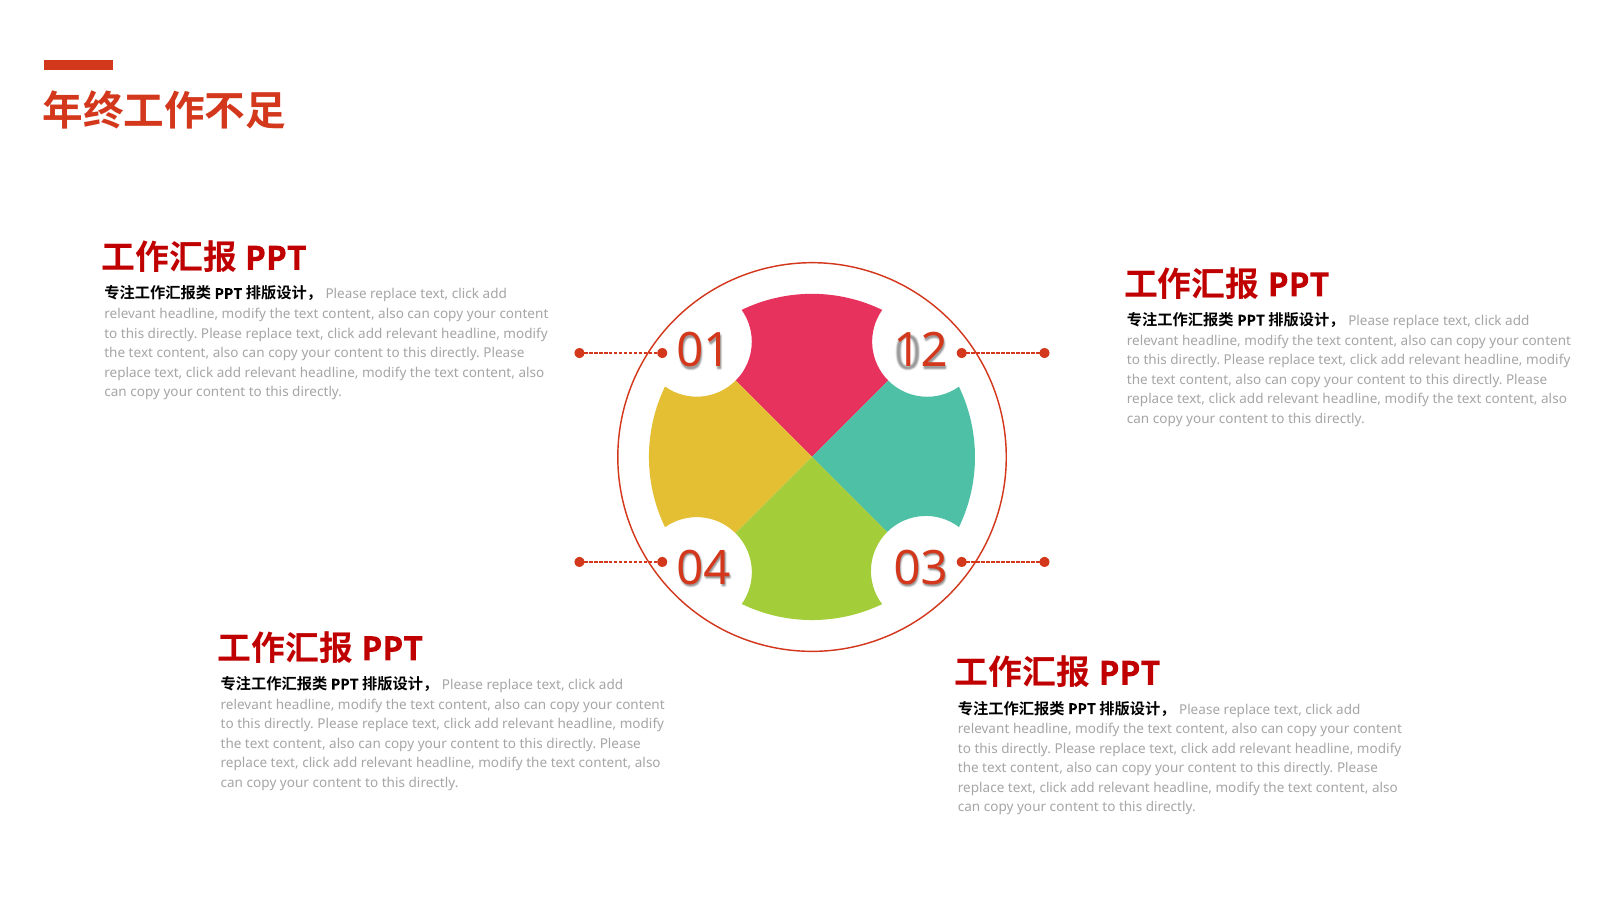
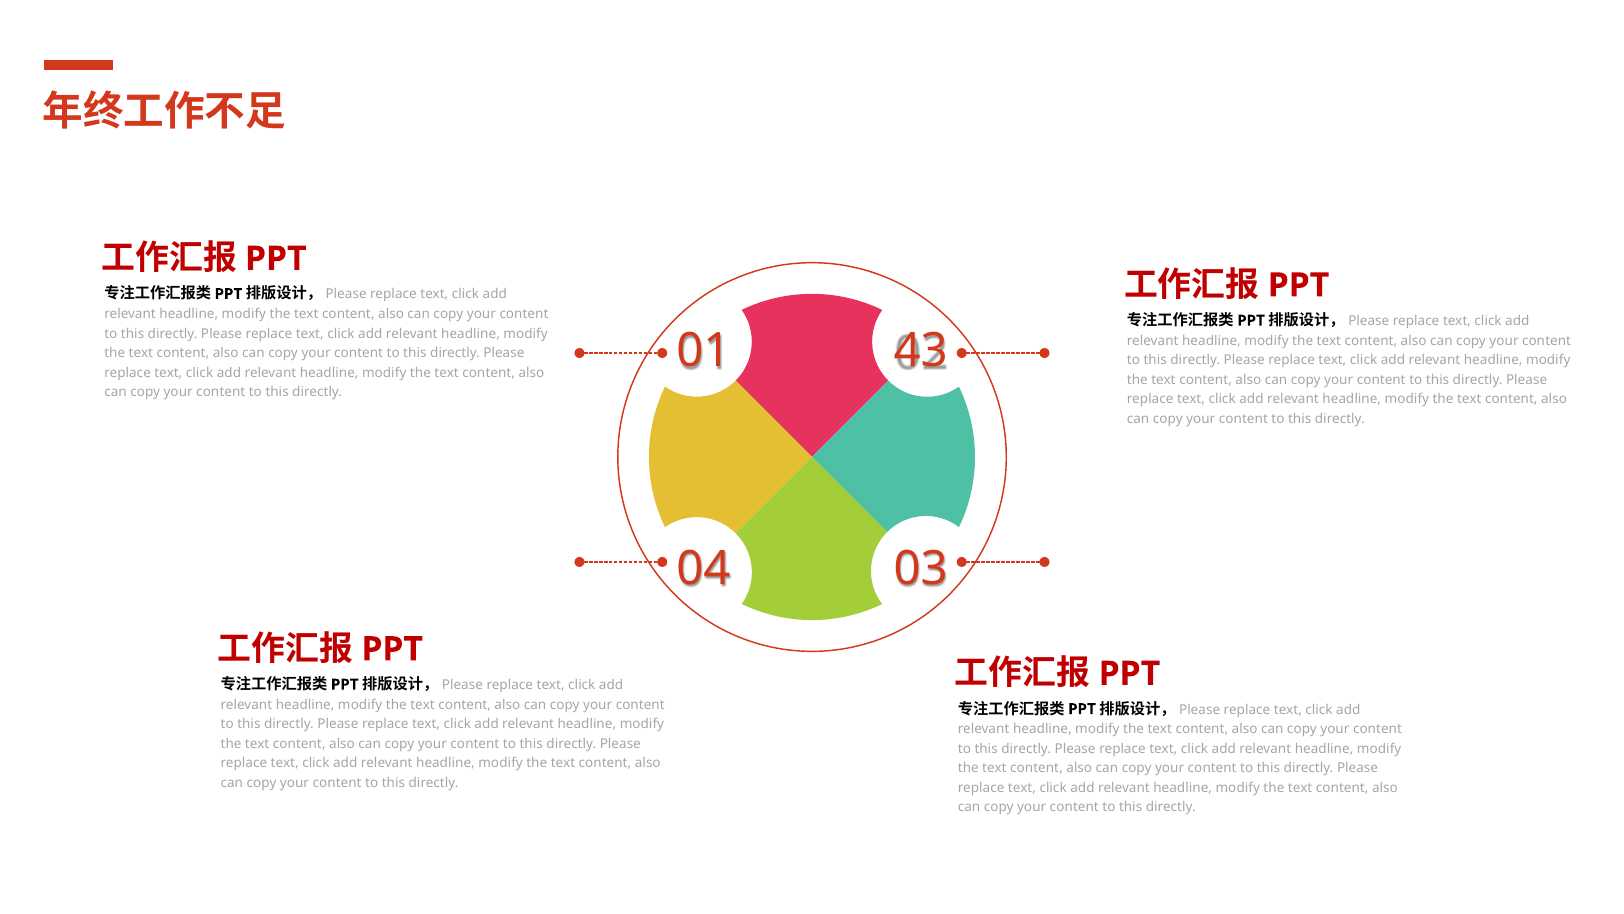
12: 12 -> 43
